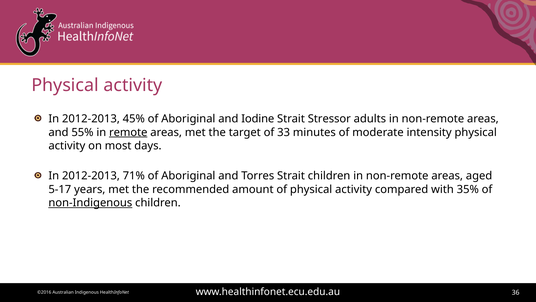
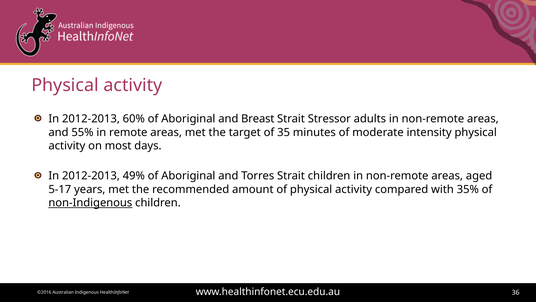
45%: 45% -> 60%
Iodine: Iodine -> Breast
remote underline: present -> none
33: 33 -> 35
71%: 71% -> 49%
